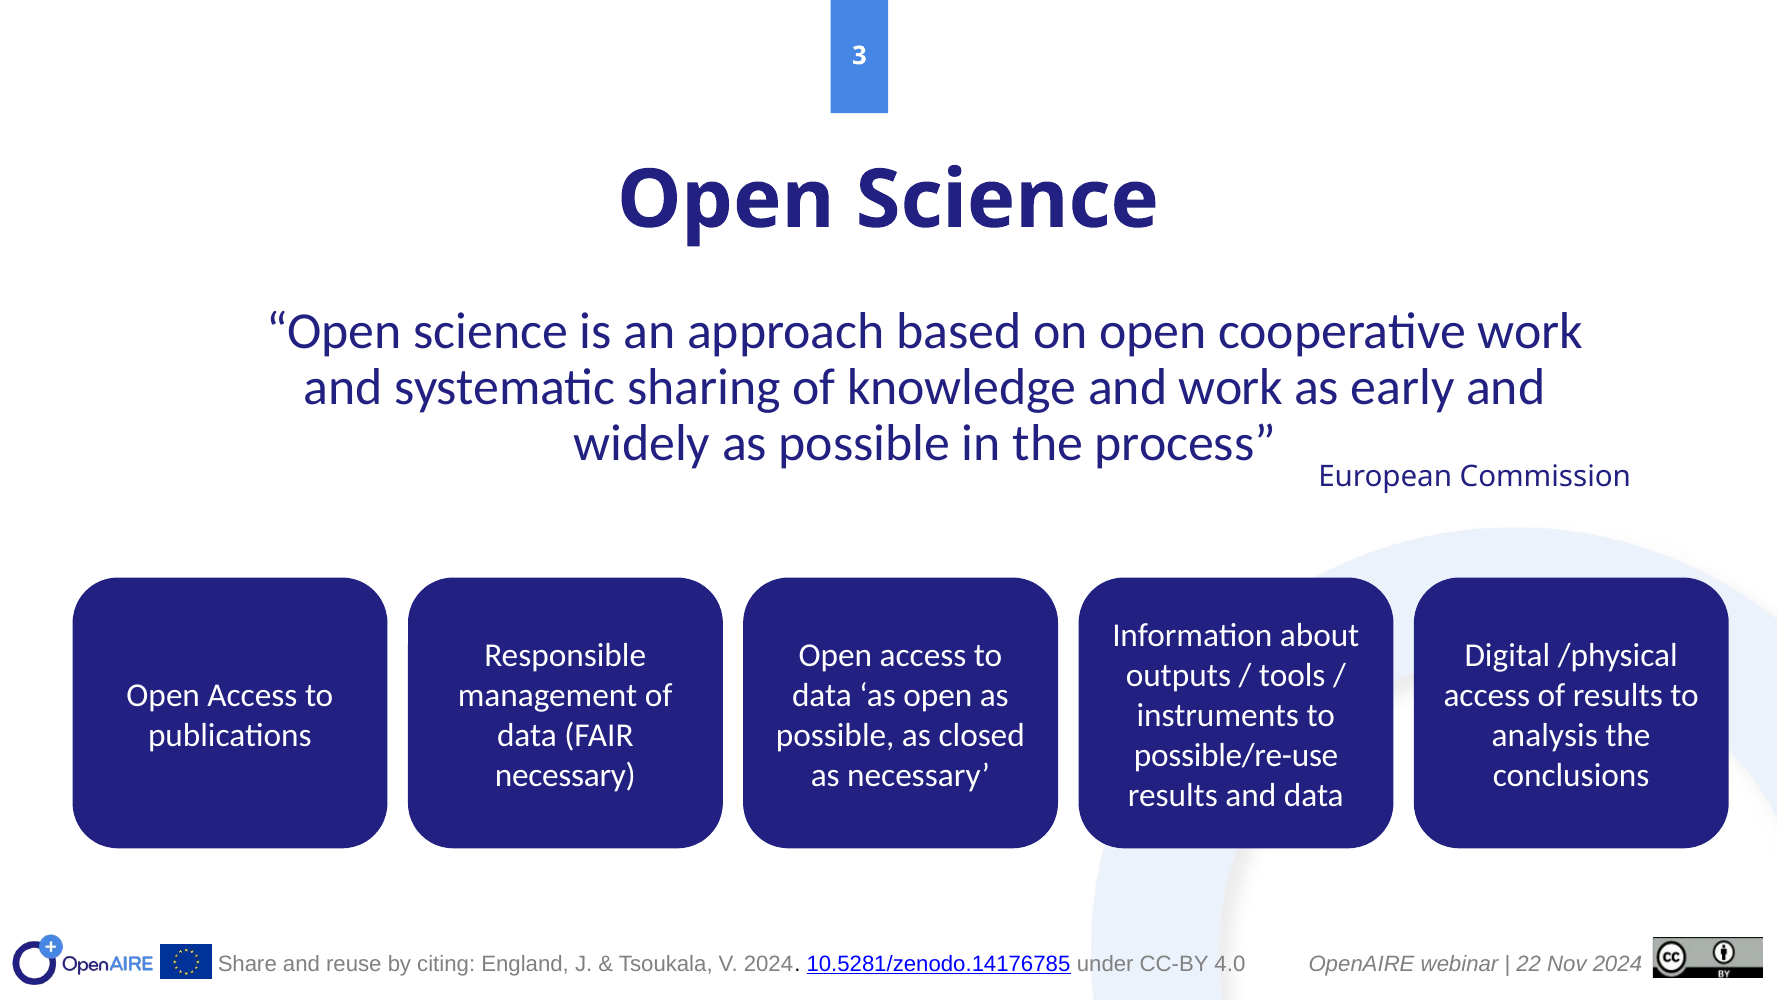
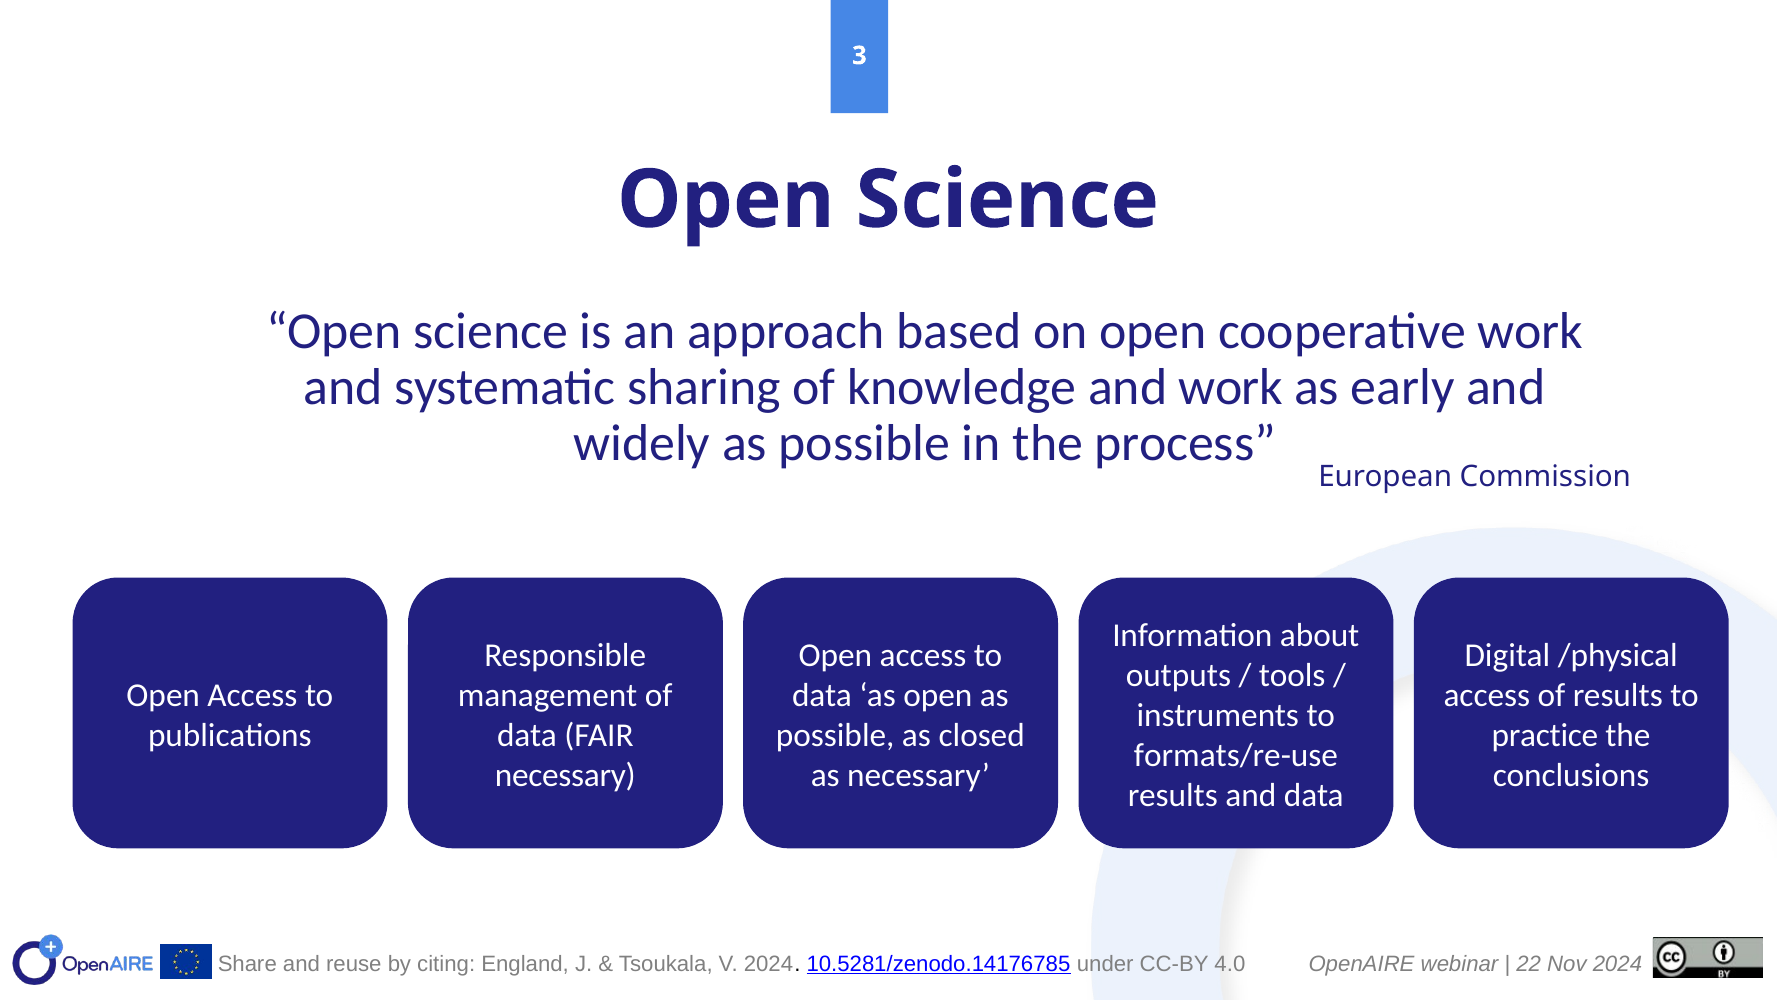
analysis: analysis -> practice
possible/re-use: possible/re-use -> formats/re-use
